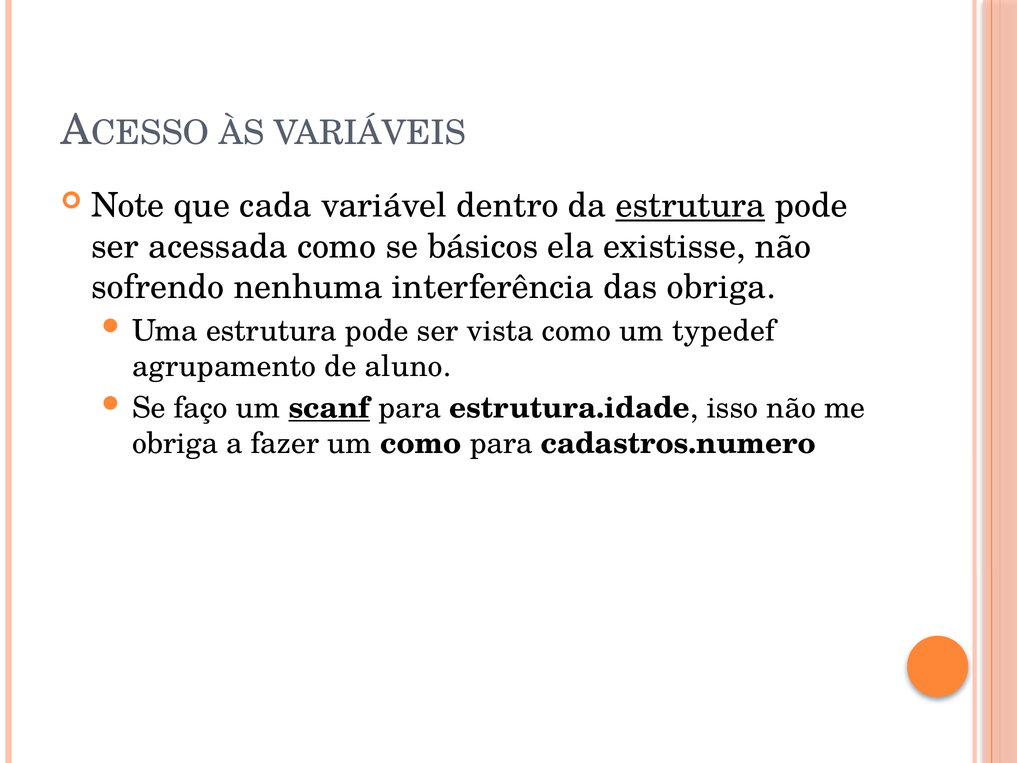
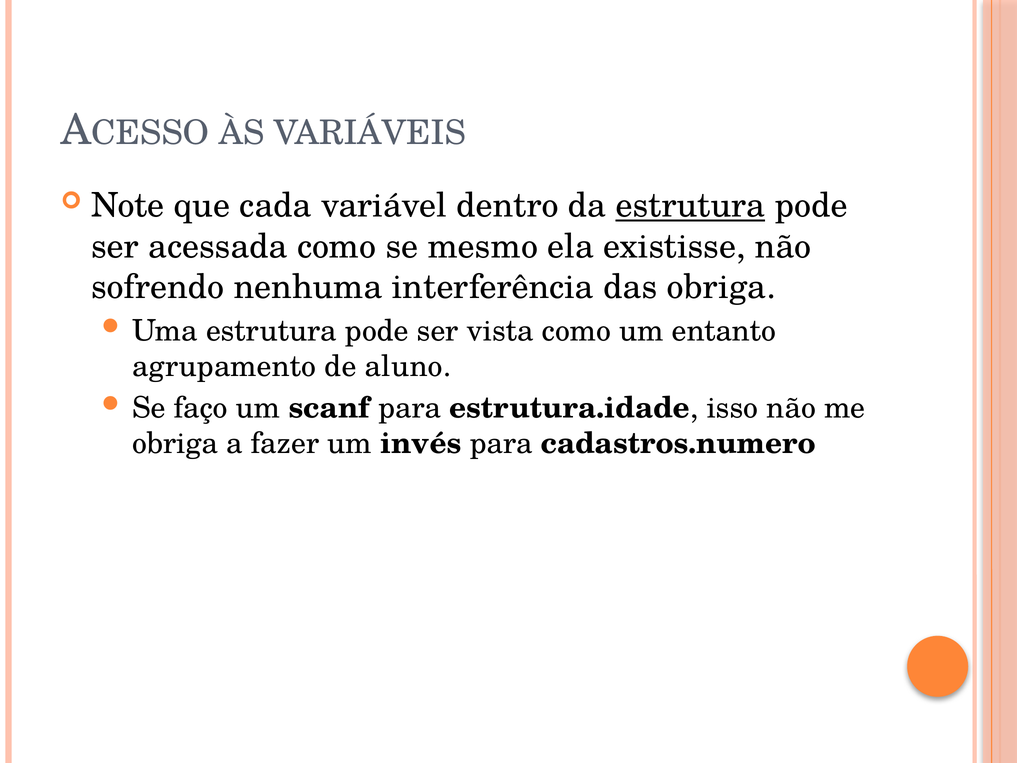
básicos: básicos -> mesmo
typedef: typedef -> entanto
scanf underline: present -> none
um como: como -> invés
